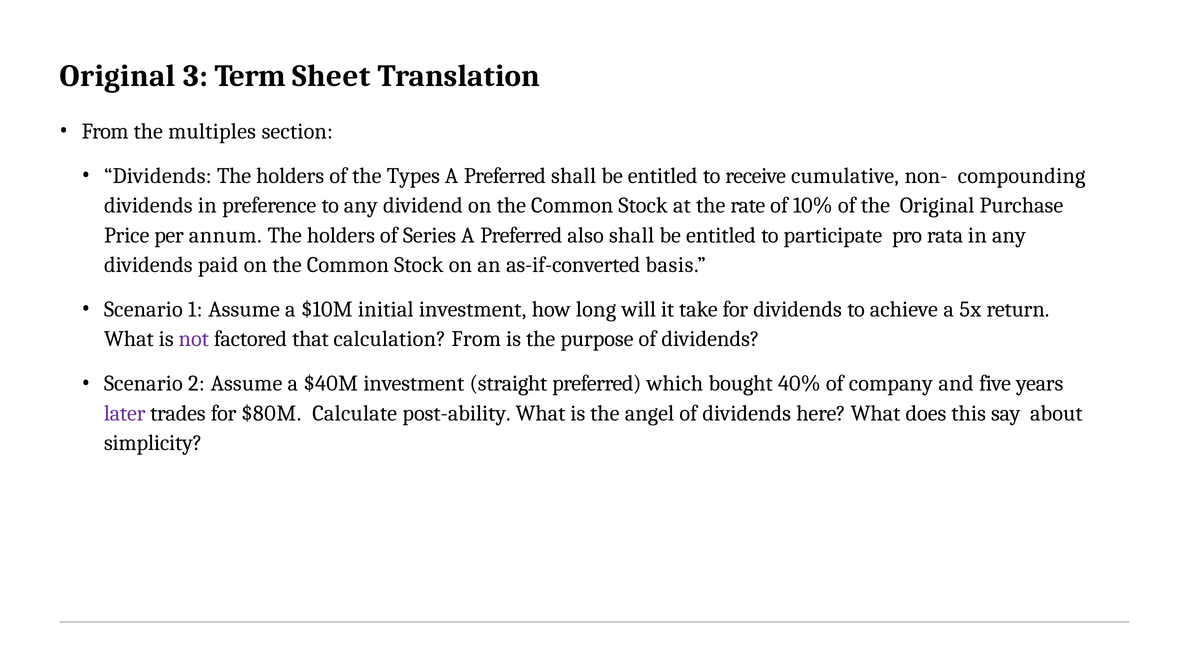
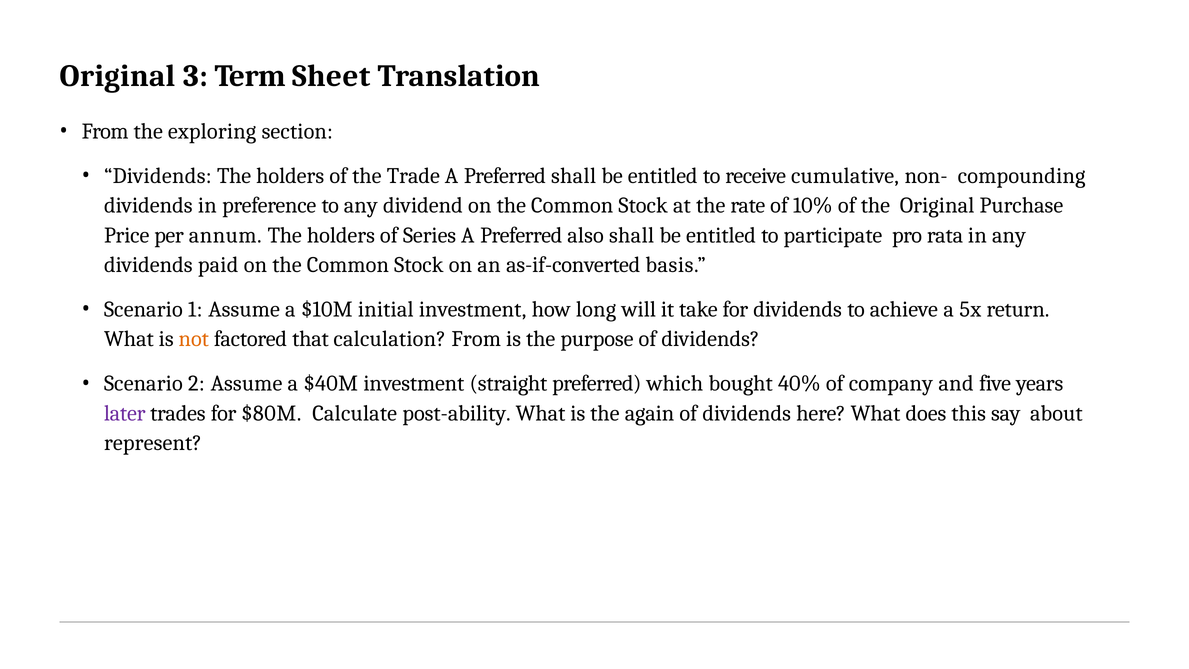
multiples: multiples -> exploring
Types: Types -> Trade
not colour: purple -> orange
angel: angel -> again
simplicity: simplicity -> represent
